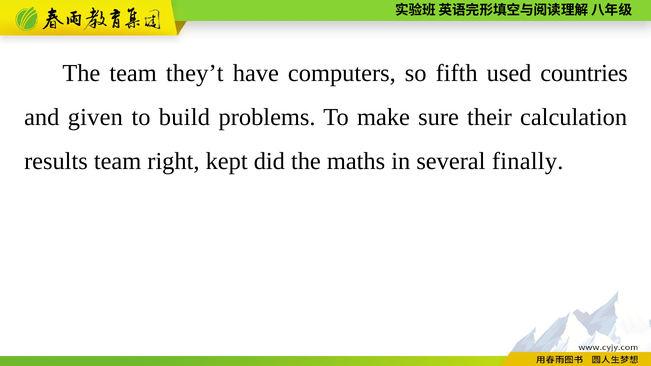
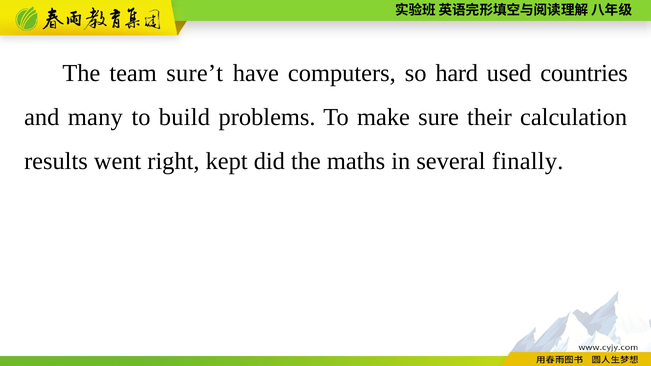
they’t: they’t -> sure’t
fifth: fifth -> hard
given: given -> many
results team: team -> went
